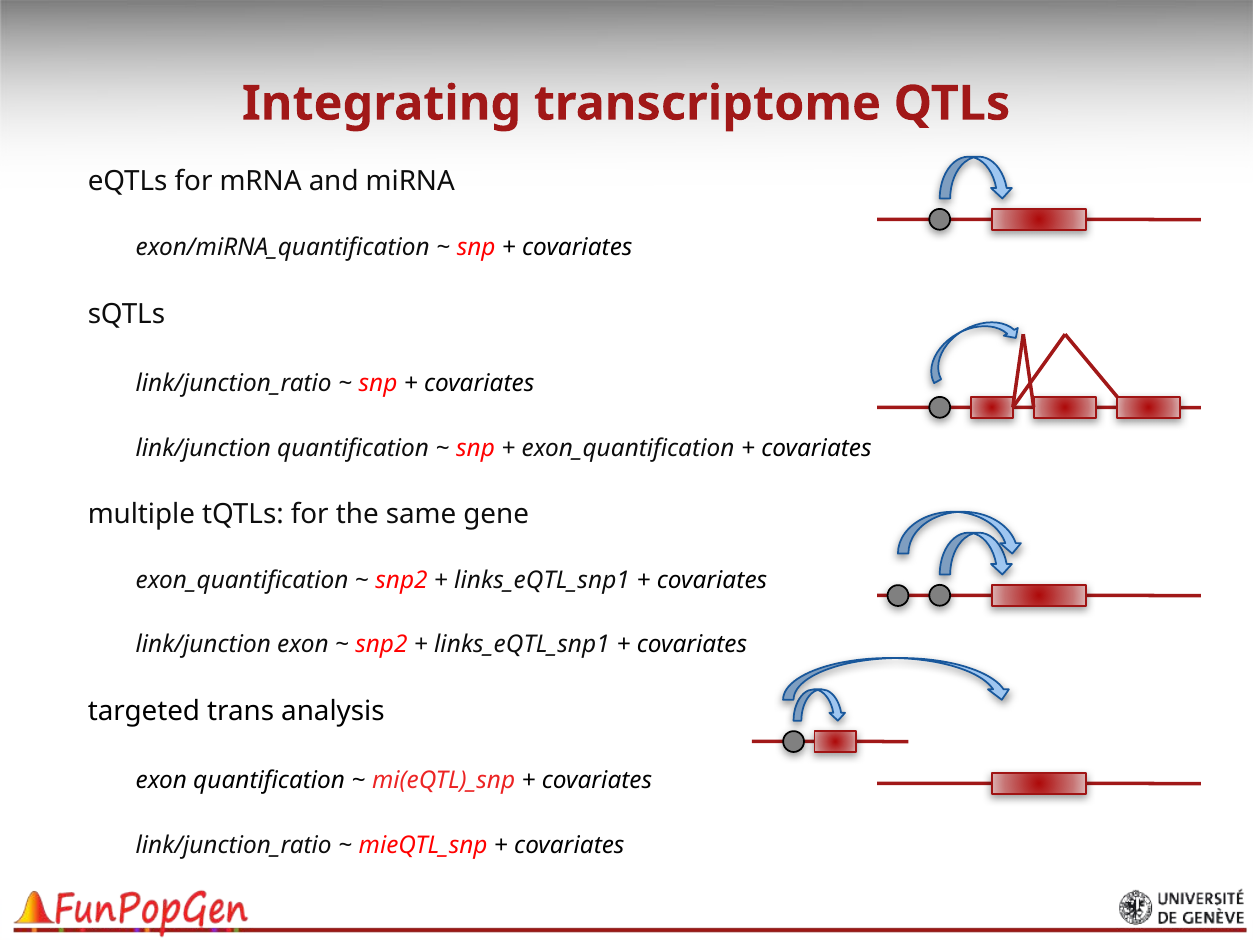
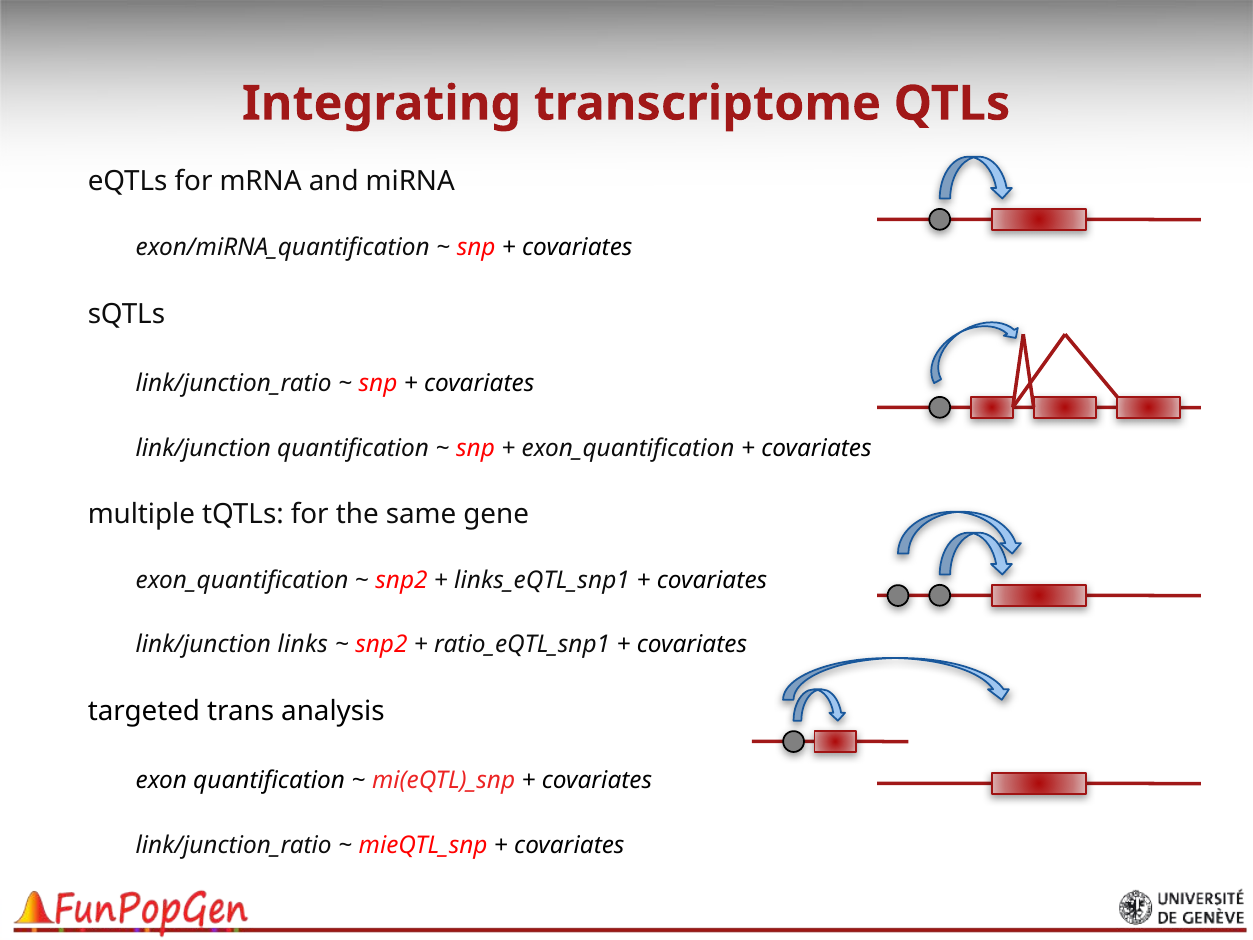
link/junction exon: exon -> links
links_eQTL_snp1 at (522, 644): links_eQTL_snp1 -> ratio_eQTL_snp1
